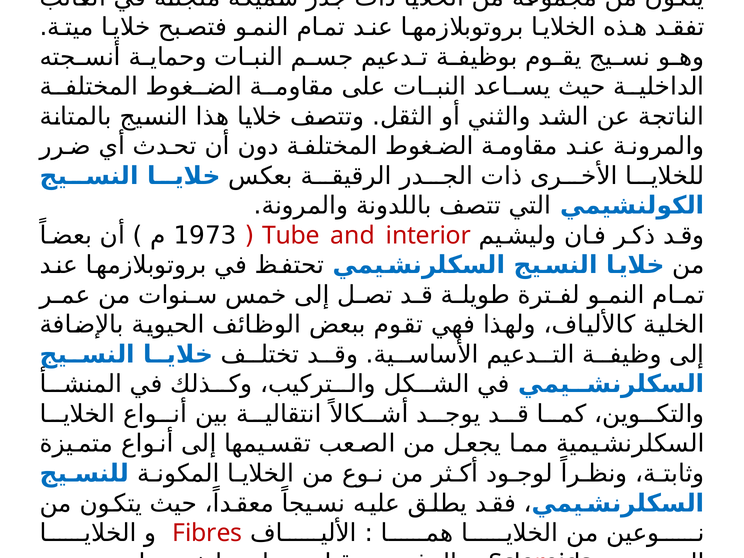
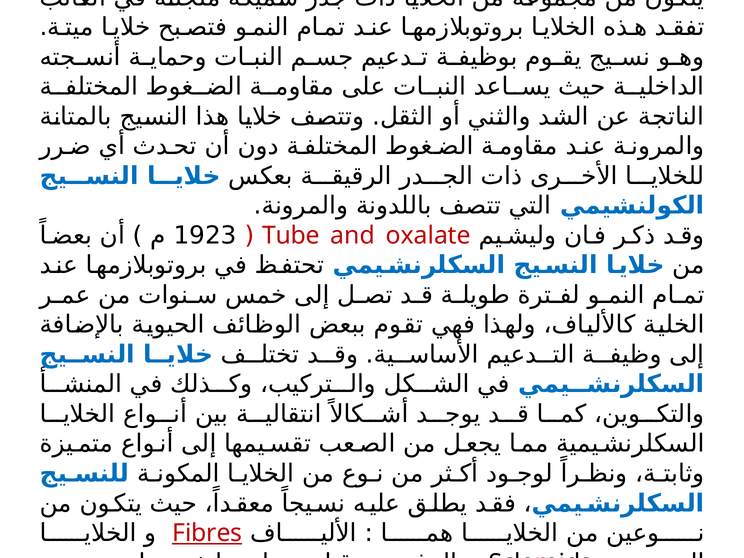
1973: 1973 -> 1923
interior: interior -> oxalate
Fibres underline: none -> present
